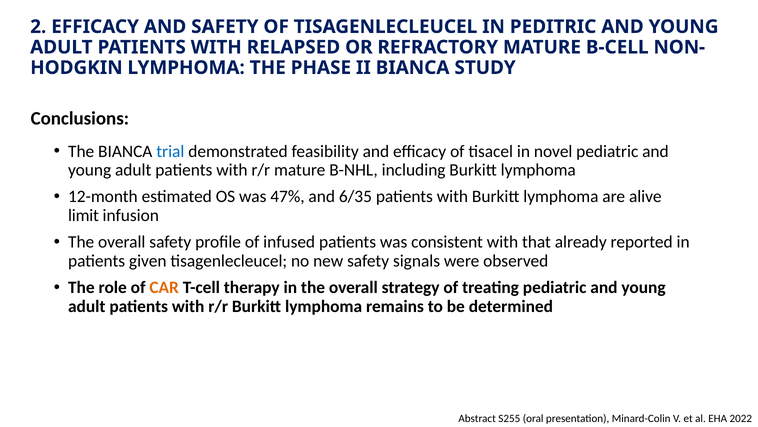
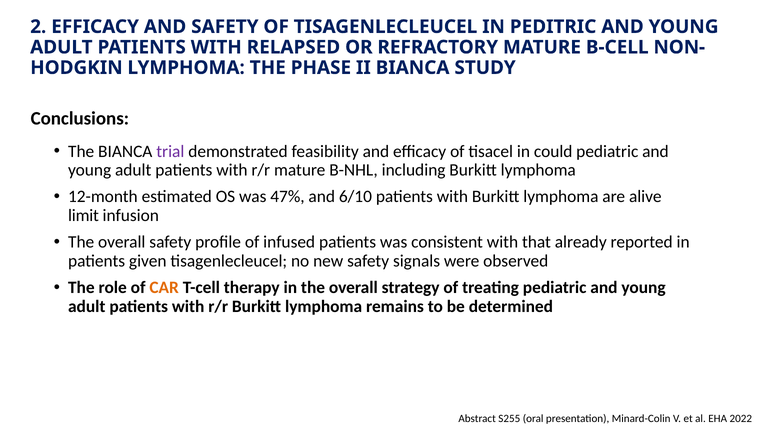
trial colour: blue -> purple
novel: novel -> could
6/35: 6/35 -> 6/10
